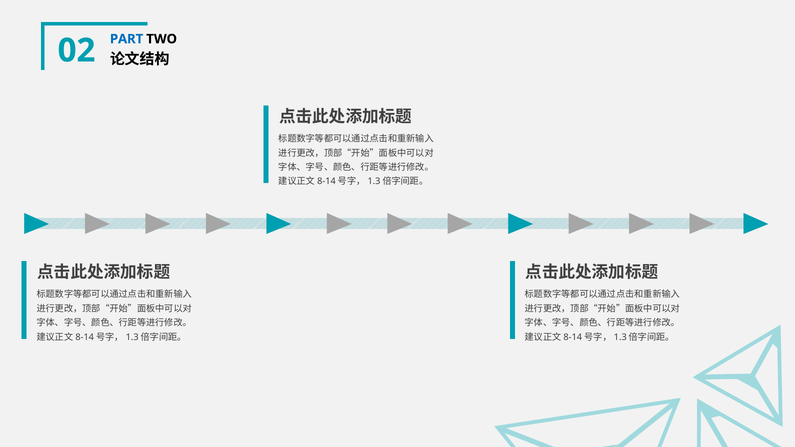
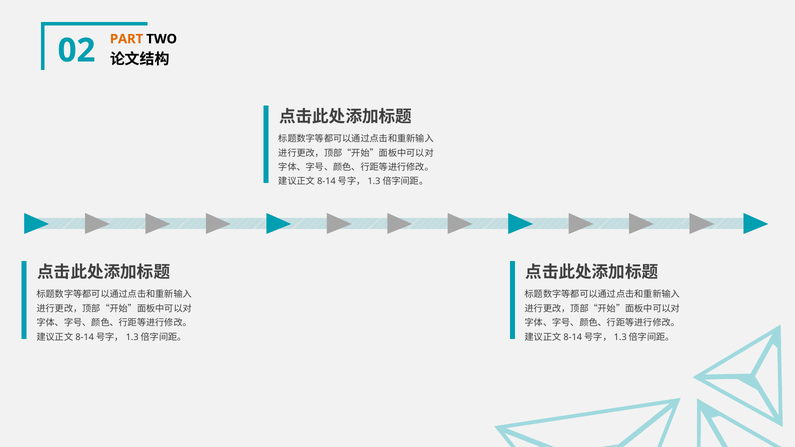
PART colour: blue -> orange
